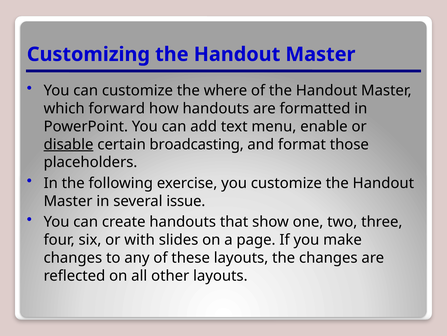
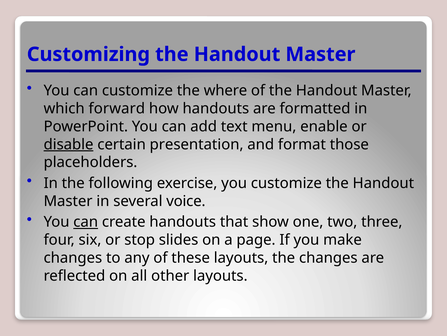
broadcasting: broadcasting -> presentation
issue: issue -> voice
can at (86, 222) underline: none -> present
with: with -> stop
